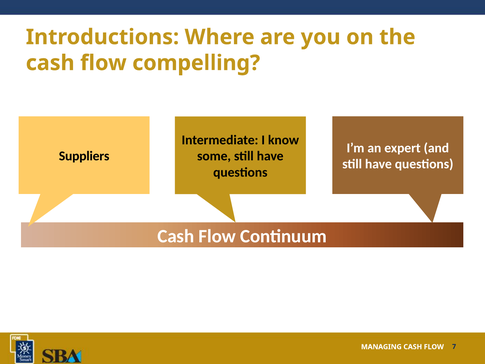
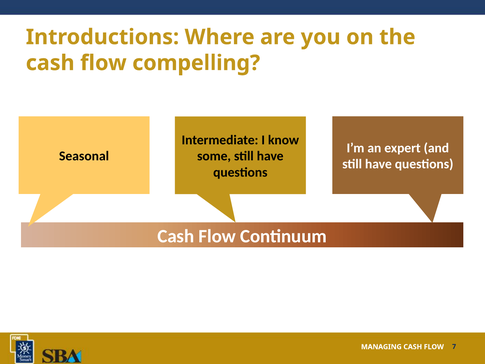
Suppliers: Suppliers -> Seasonal
